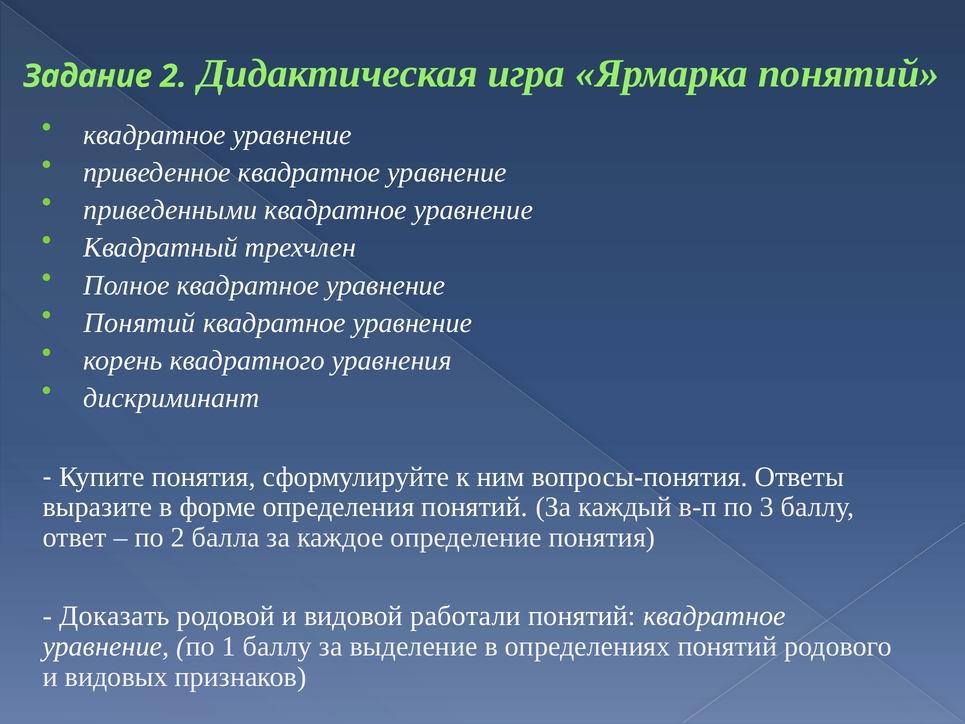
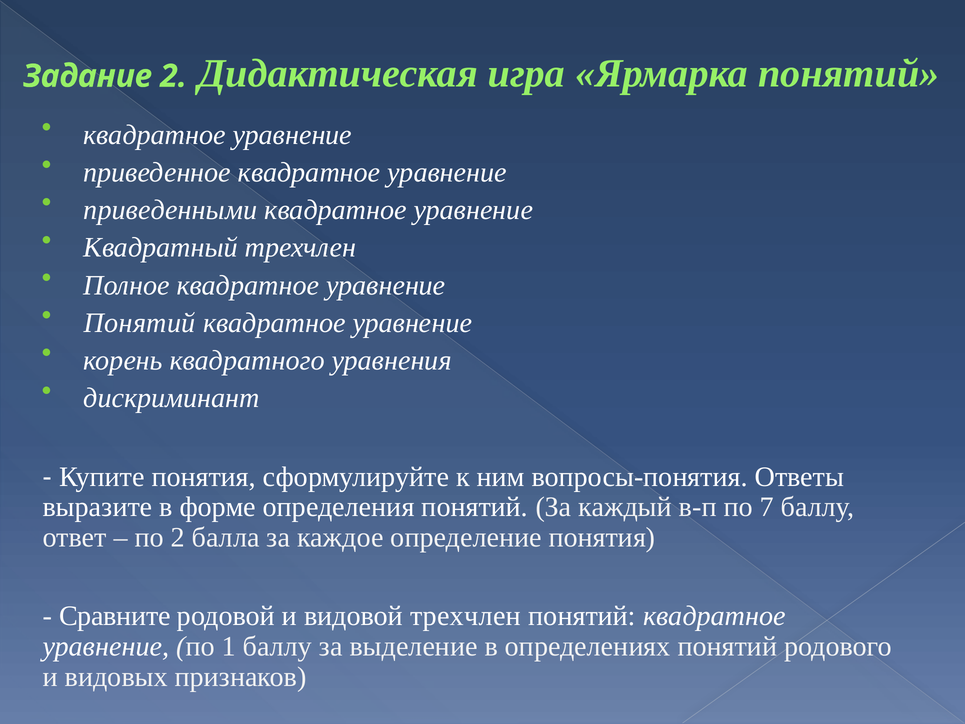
3: 3 -> 7
Доказать: Доказать -> Сравните
видовой работали: работали -> трехчлен
